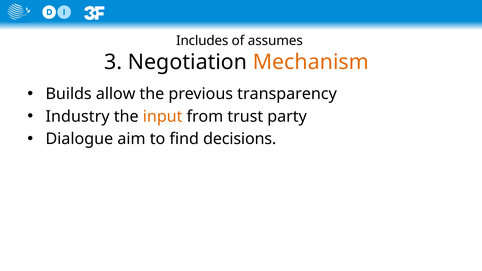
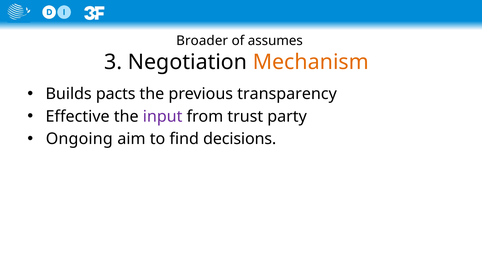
Includes: Includes -> Broader
allow: allow -> pacts
Industry: Industry -> Effective
input colour: orange -> purple
Dialogue: Dialogue -> Ongoing
